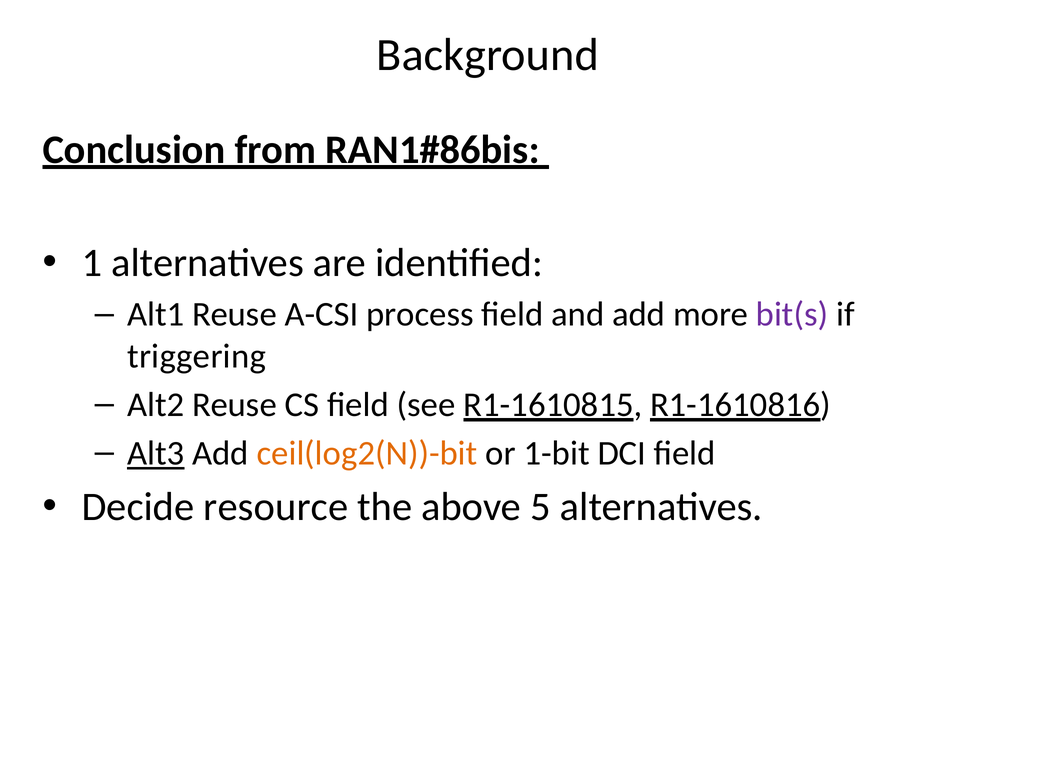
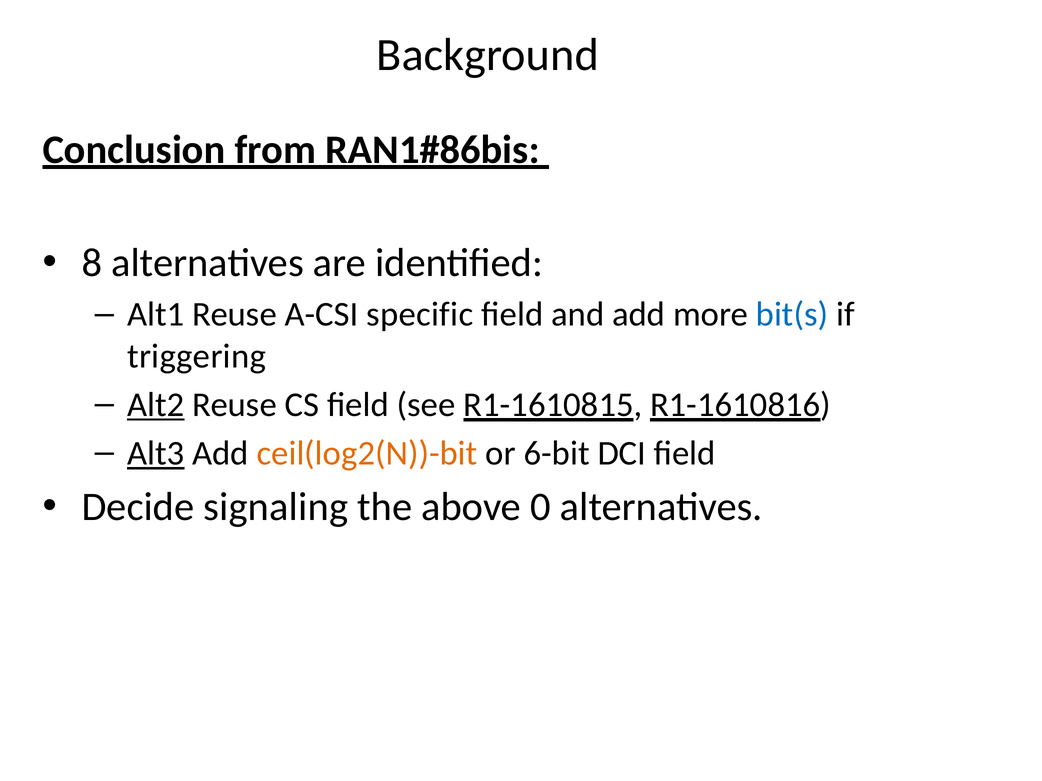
1: 1 -> 8
process: process -> specific
bit(s colour: purple -> blue
Alt2 underline: none -> present
1-bit: 1-bit -> 6-bit
resource: resource -> signaling
5: 5 -> 0
